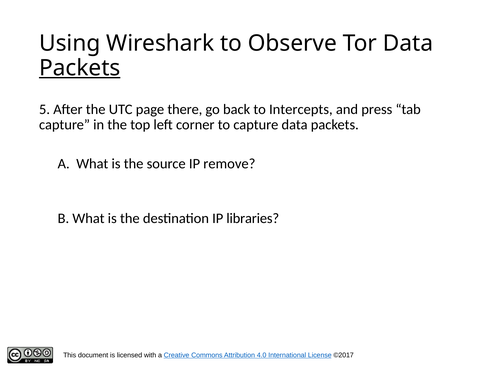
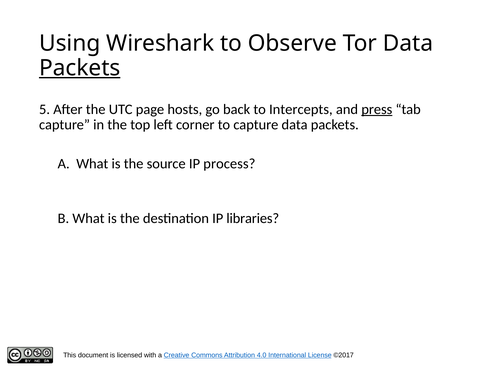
there: there -> hosts
press underline: none -> present
remove: remove -> process
